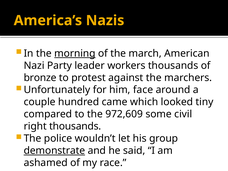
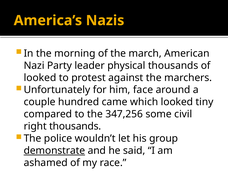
morning underline: present -> none
workers: workers -> physical
bronze at (40, 78): bronze -> looked
972,609: 972,609 -> 347,256
